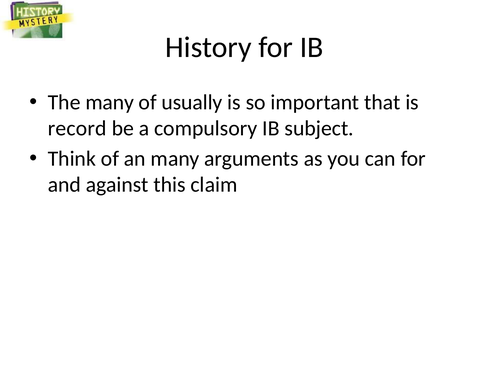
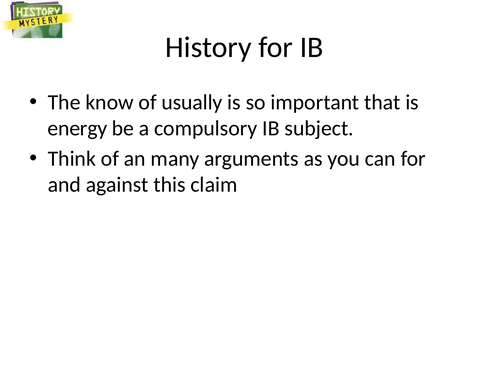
The many: many -> know
record: record -> energy
